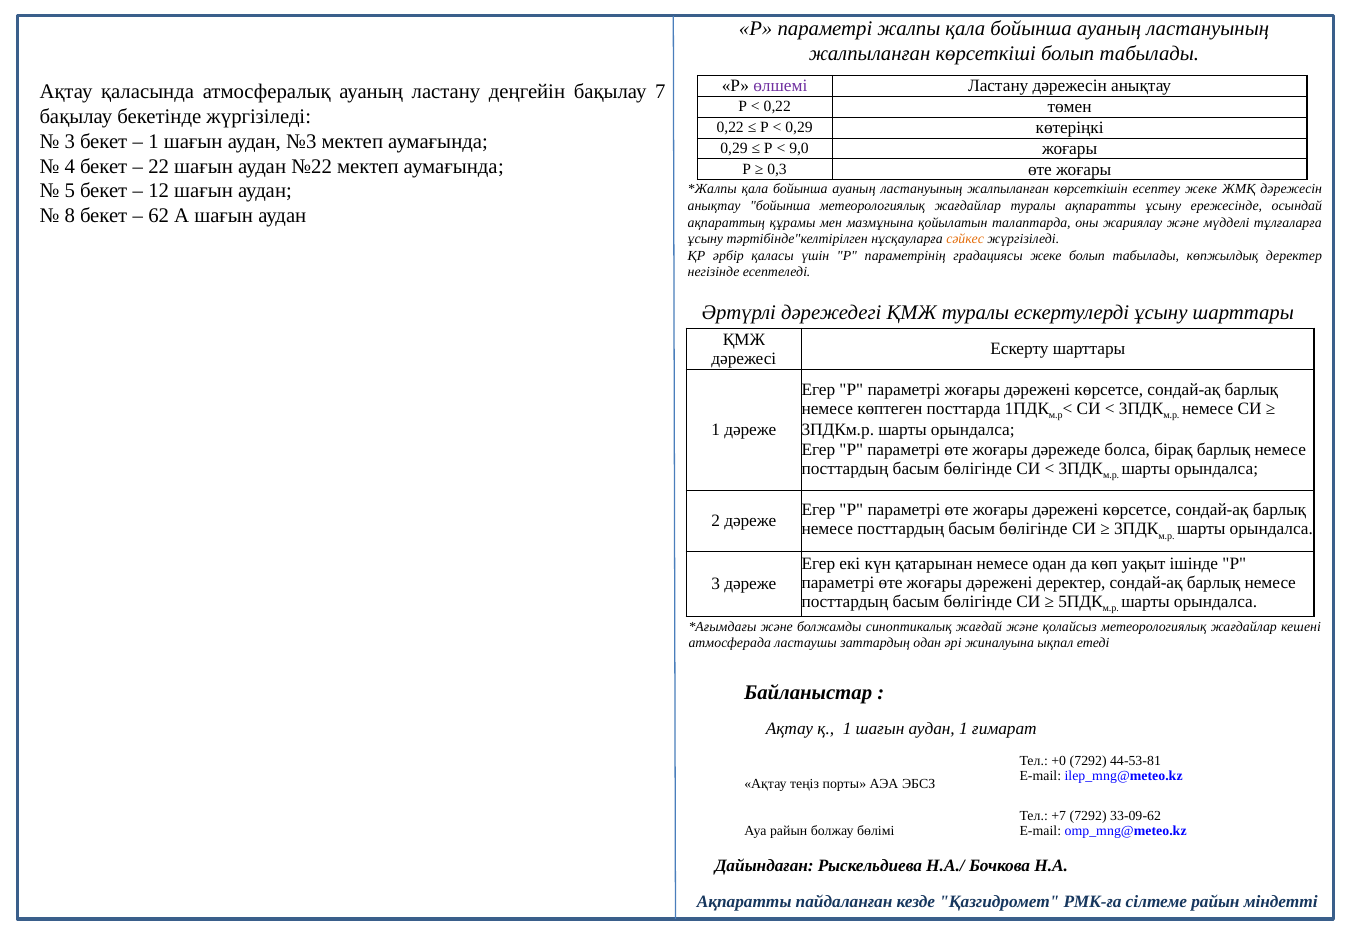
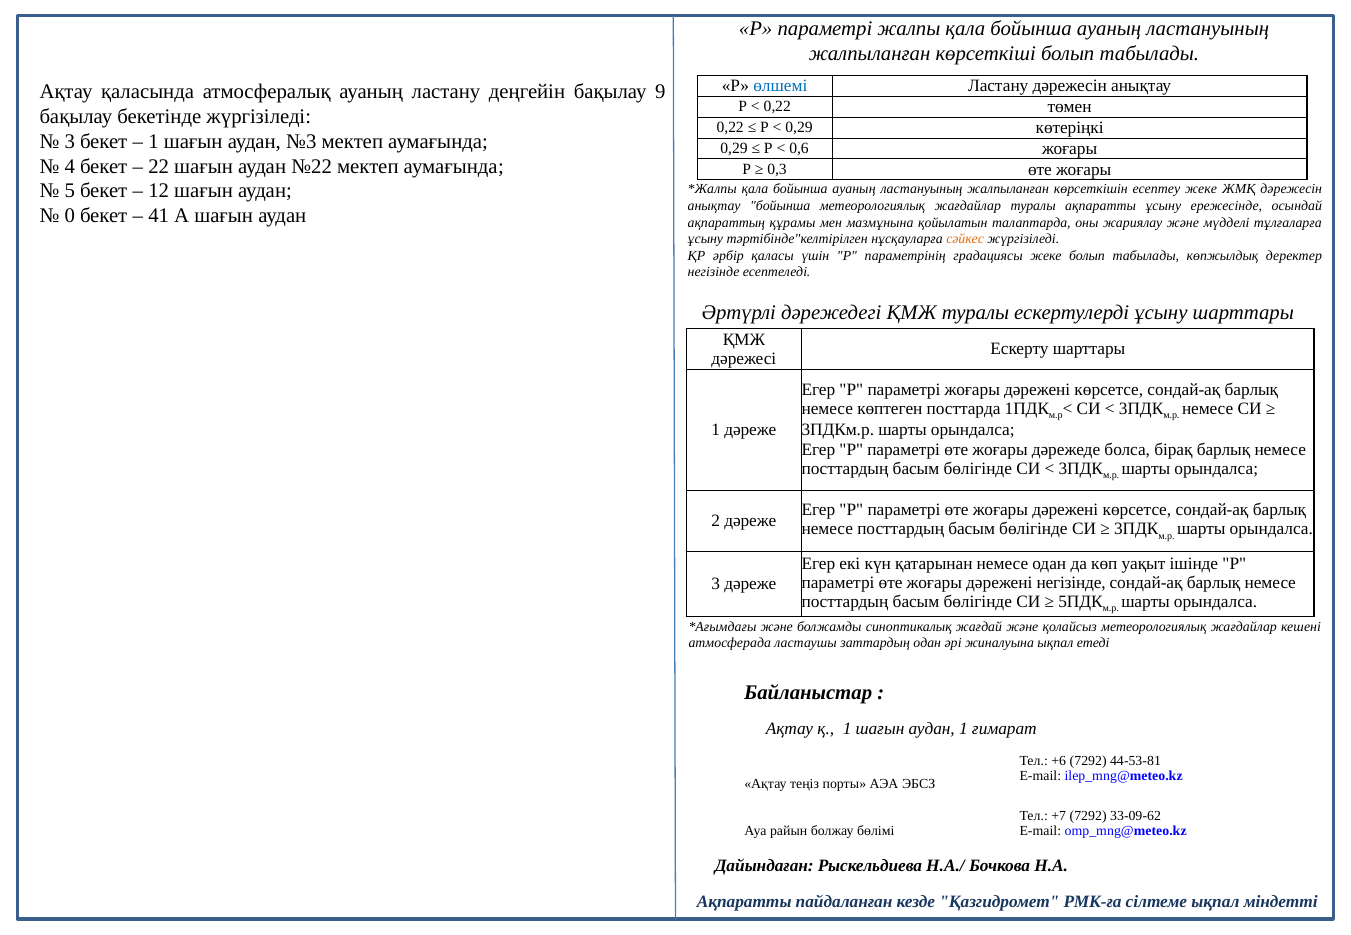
өлшемі colour: purple -> blue
7: 7 -> 9
9,0: 9,0 -> 0,6
8: 8 -> 0
62: 62 -> 41
дәрежені деректер: деректер -> негізінде
+0: +0 -> +6
сілтеме райын: райын -> ықпал
